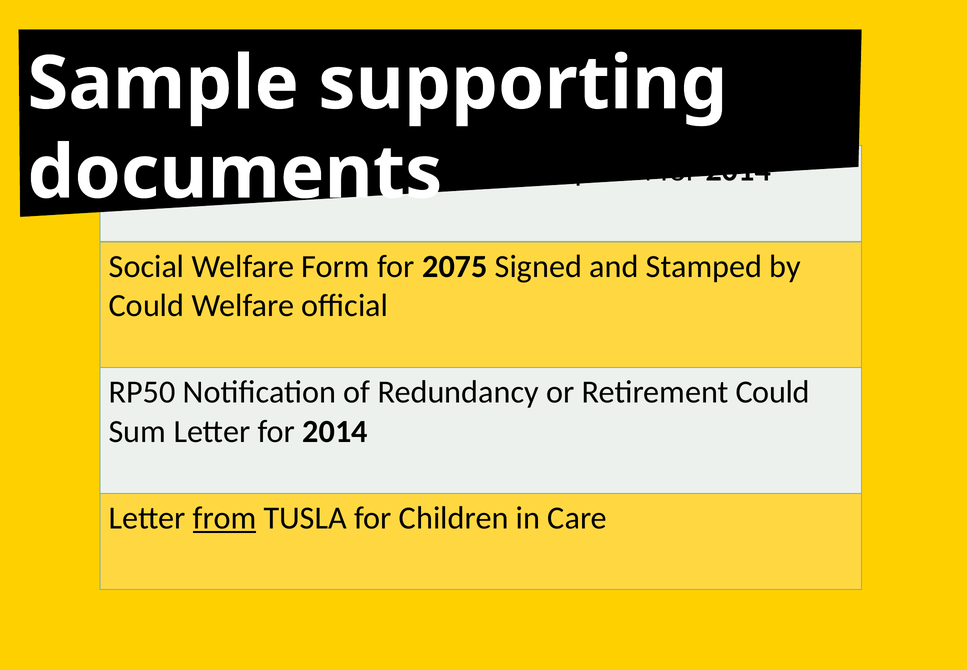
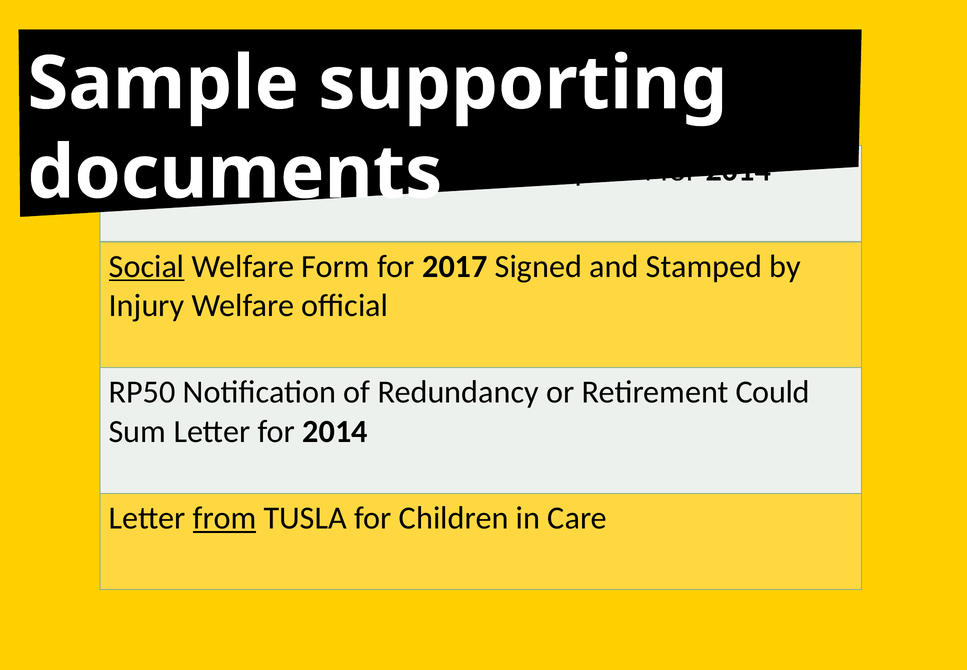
Social underline: none -> present
2075: 2075 -> 2017
Could at (147, 306): Could -> Injury
